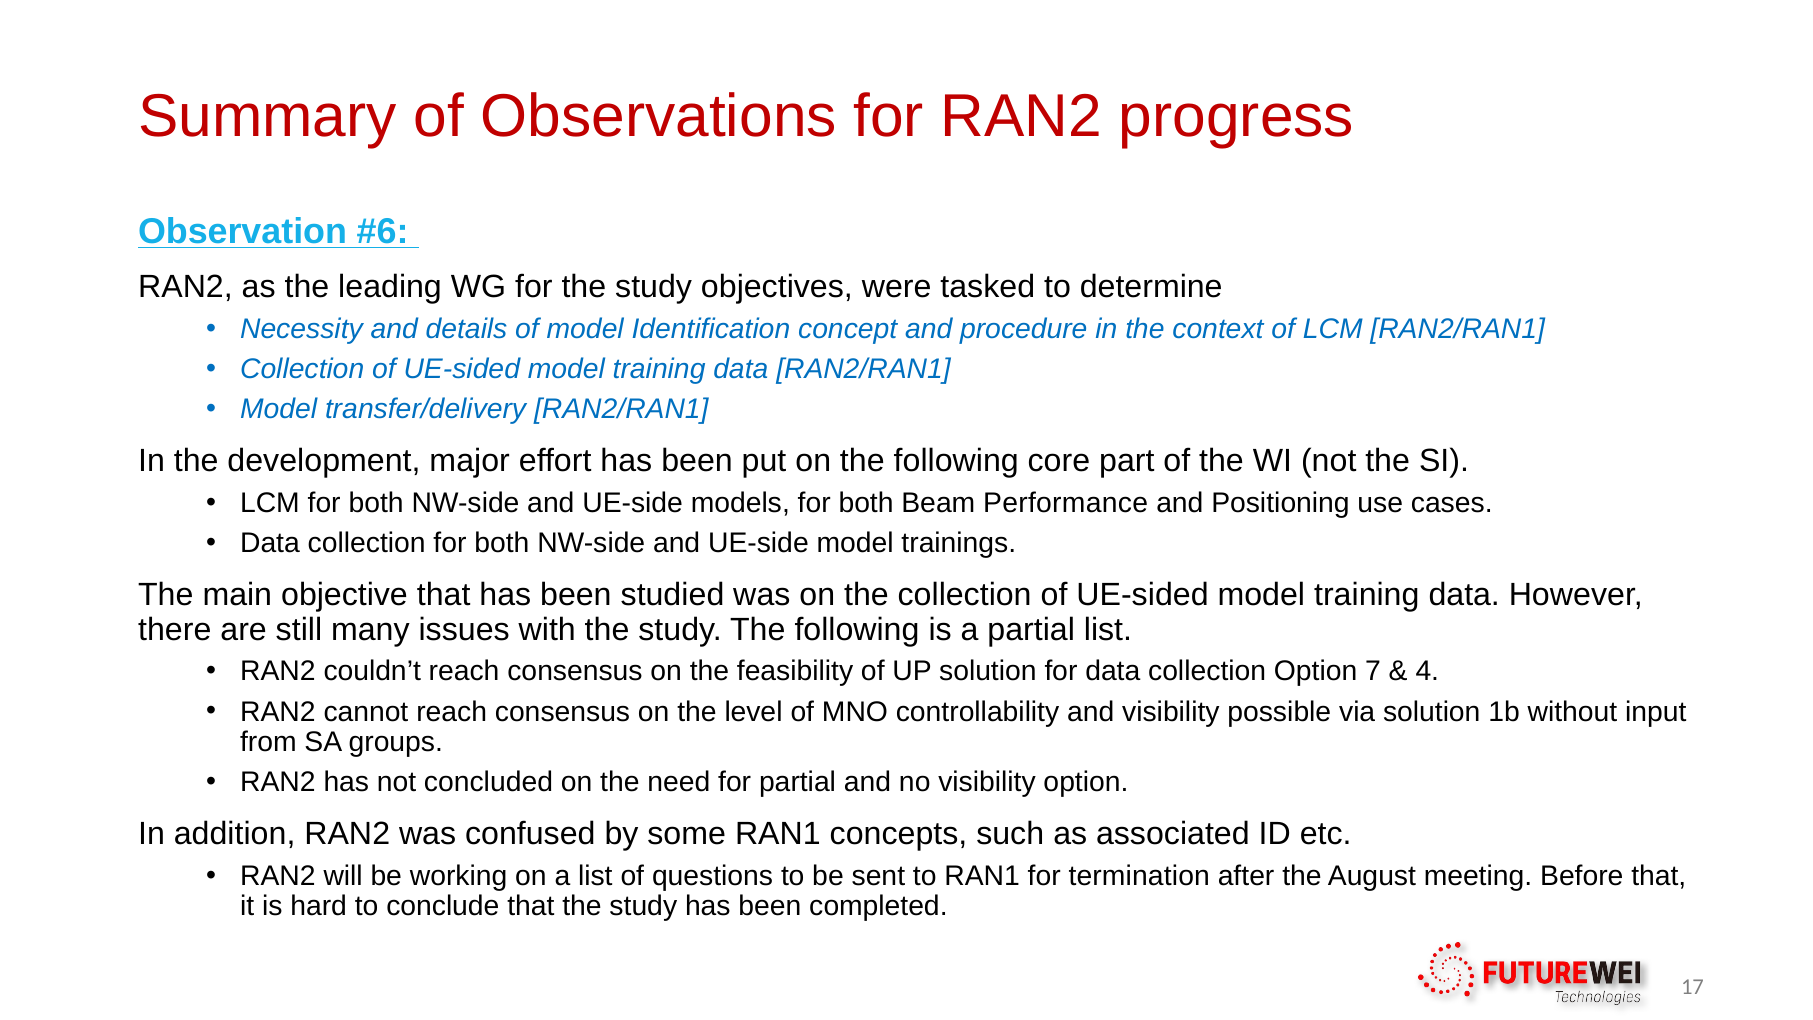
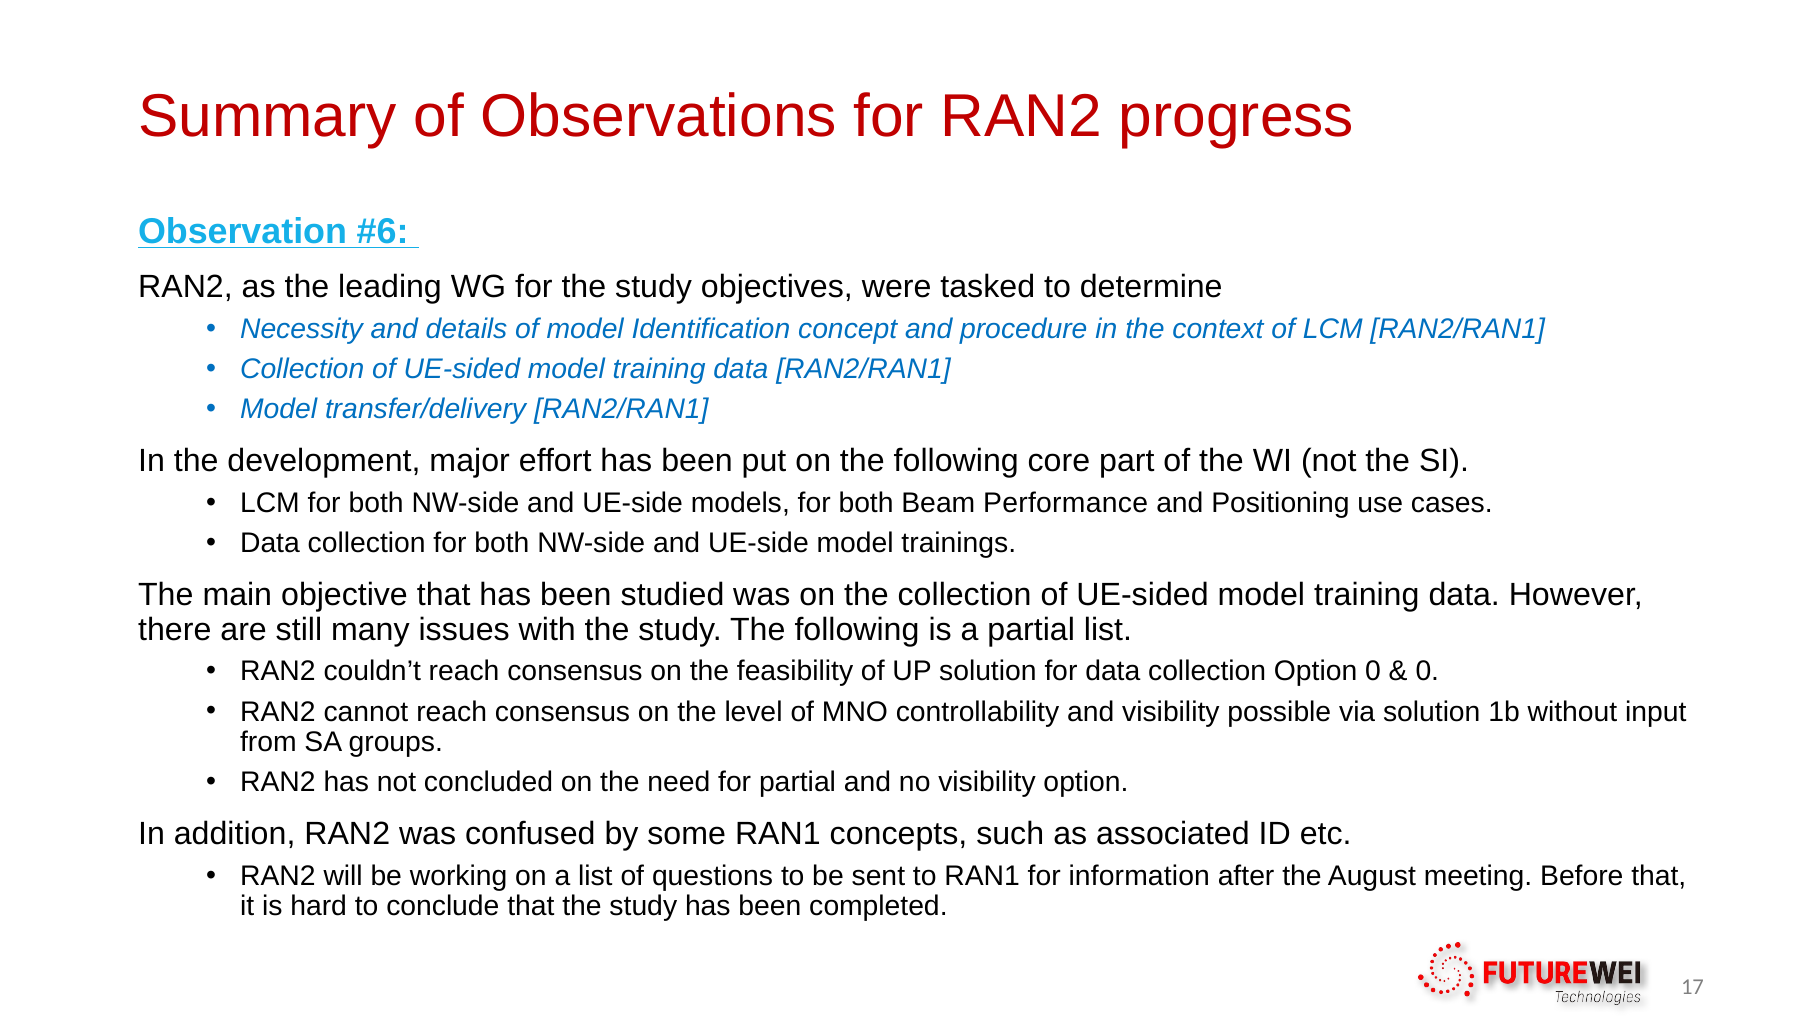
Option 7: 7 -> 0
4 at (1427, 671): 4 -> 0
termination: termination -> information
